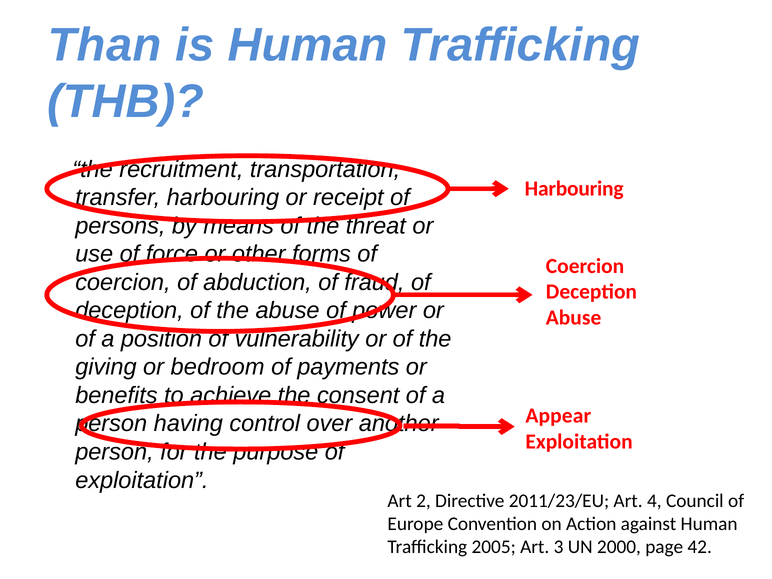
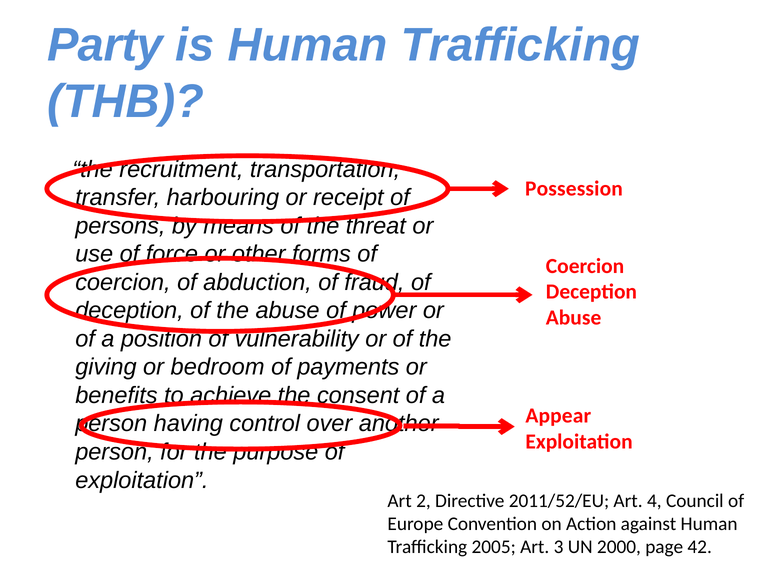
Than: Than -> Party
Harbouring at (574, 189): Harbouring -> Possession
2011/23/EU: 2011/23/EU -> 2011/52/EU
